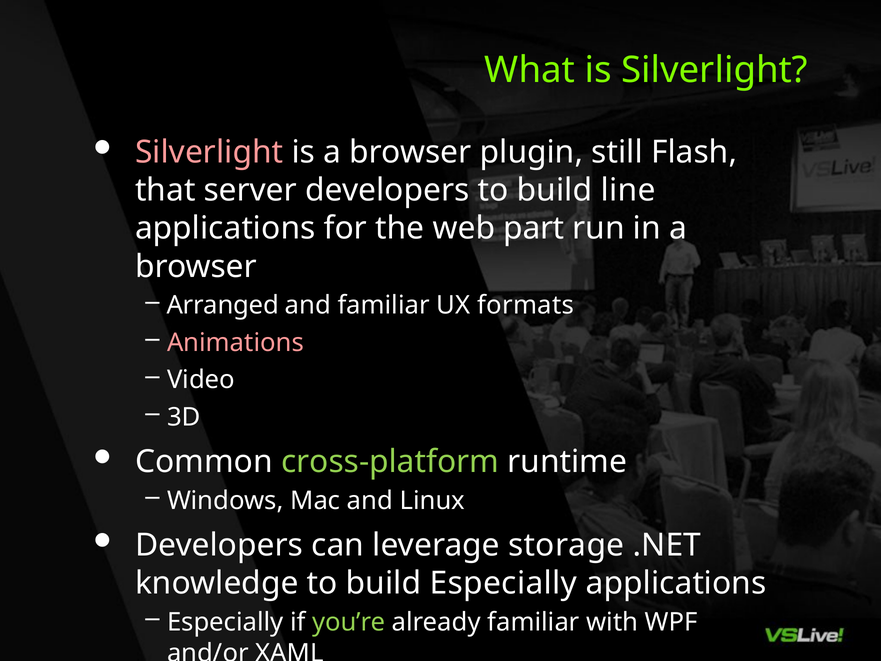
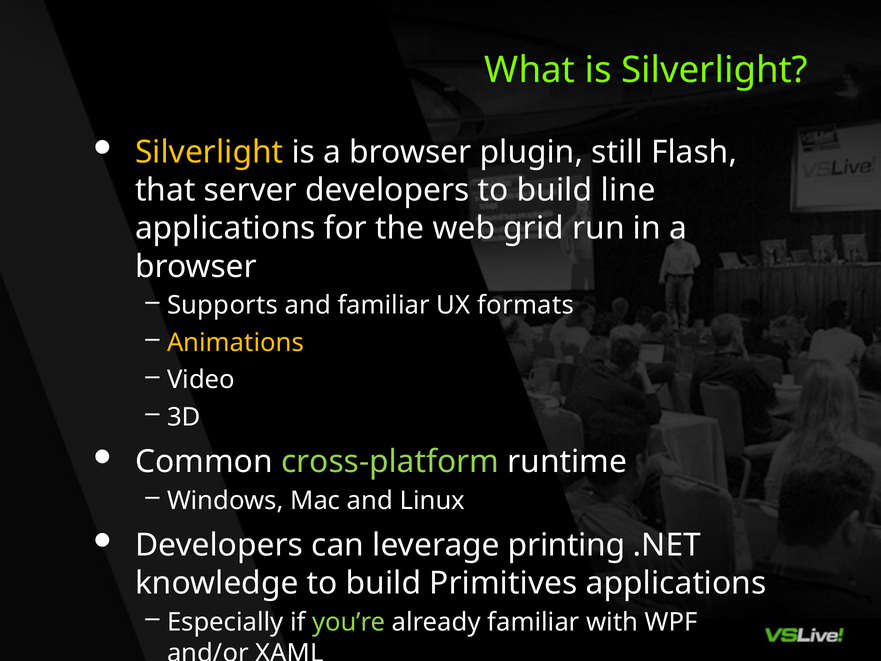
Silverlight at (209, 152) colour: pink -> yellow
part: part -> grid
Arranged: Arranged -> Supports
Animations colour: pink -> yellow
storage: storage -> printing
build Especially: Especially -> Primitives
